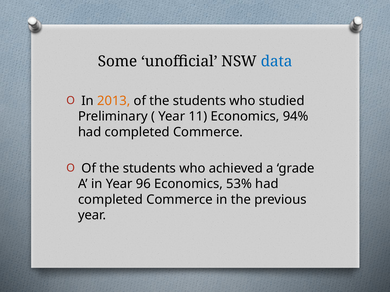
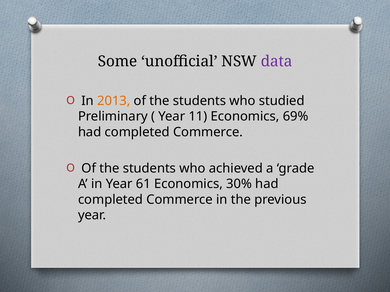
data colour: blue -> purple
94%: 94% -> 69%
96: 96 -> 61
53%: 53% -> 30%
